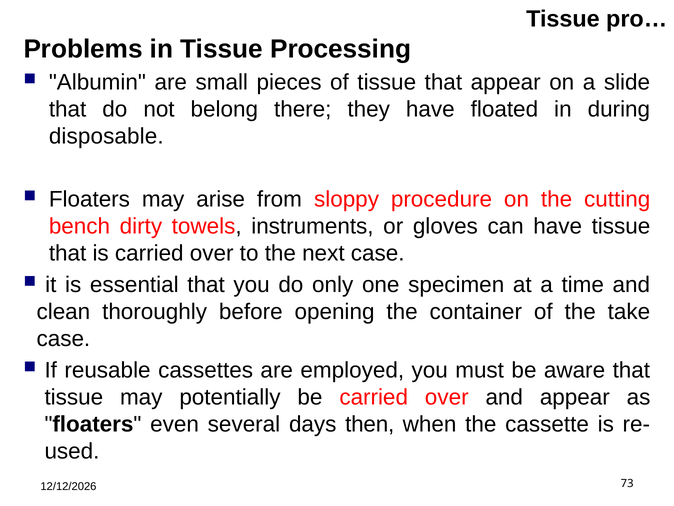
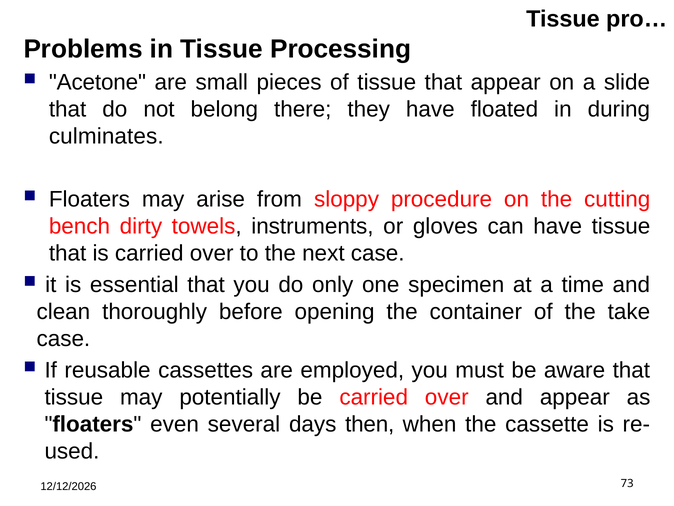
Albumin: Albumin -> Acetone
disposable: disposable -> culminates
